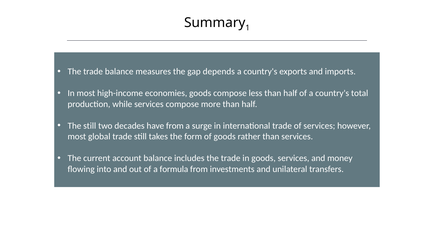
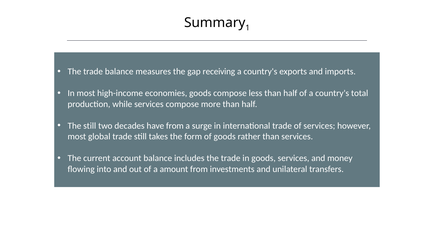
depends: depends -> receiving
formula: formula -> amount
